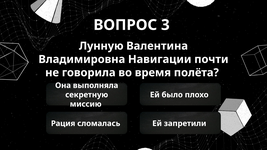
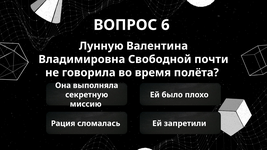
3: 3 -> 6
Навигации: Навигации -> Свободной
